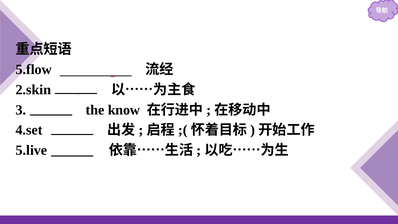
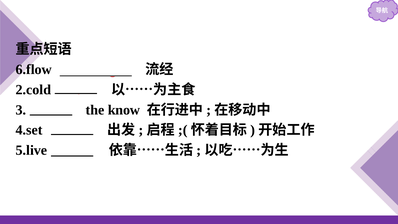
5.flow: 5.flow -> 6.flow
2.skin: 2.skin -> 2.cold
